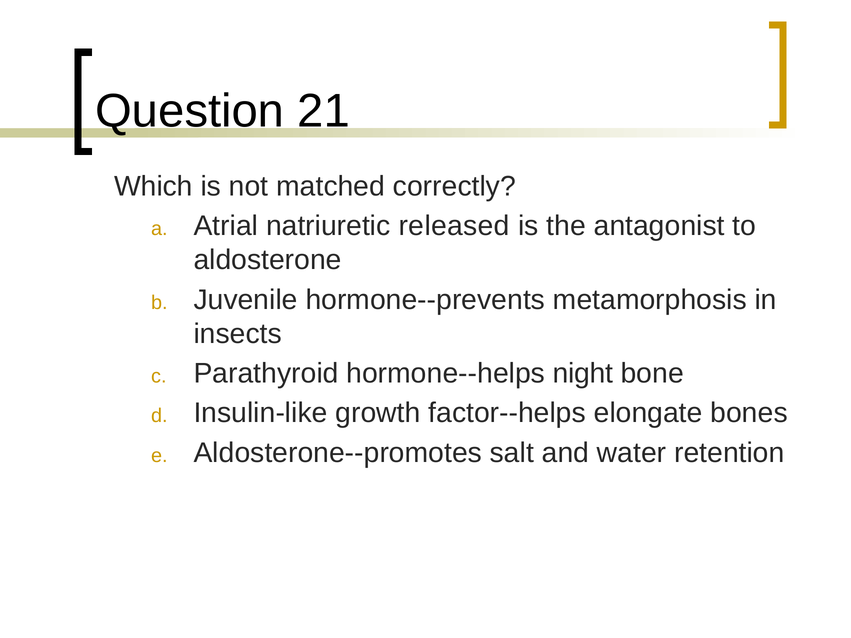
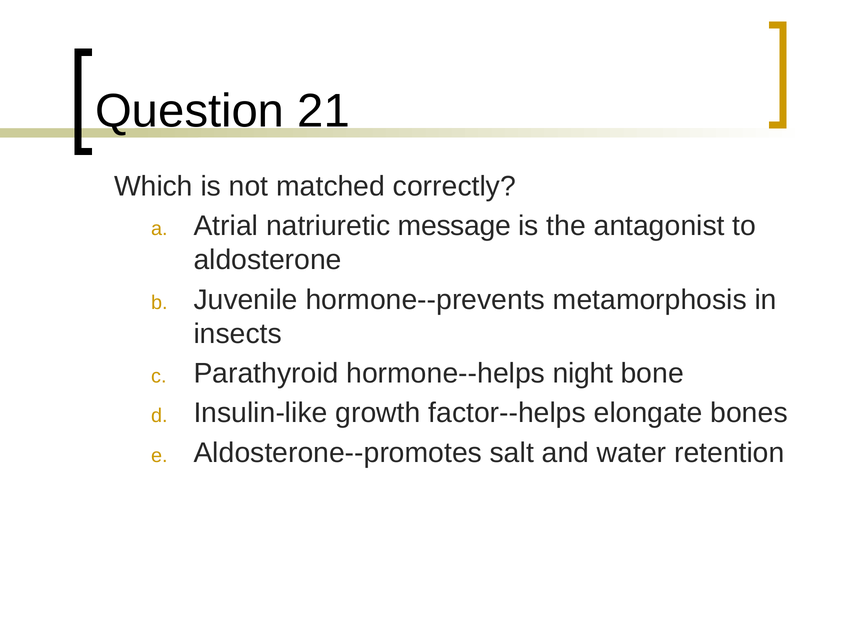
released: released -> message
